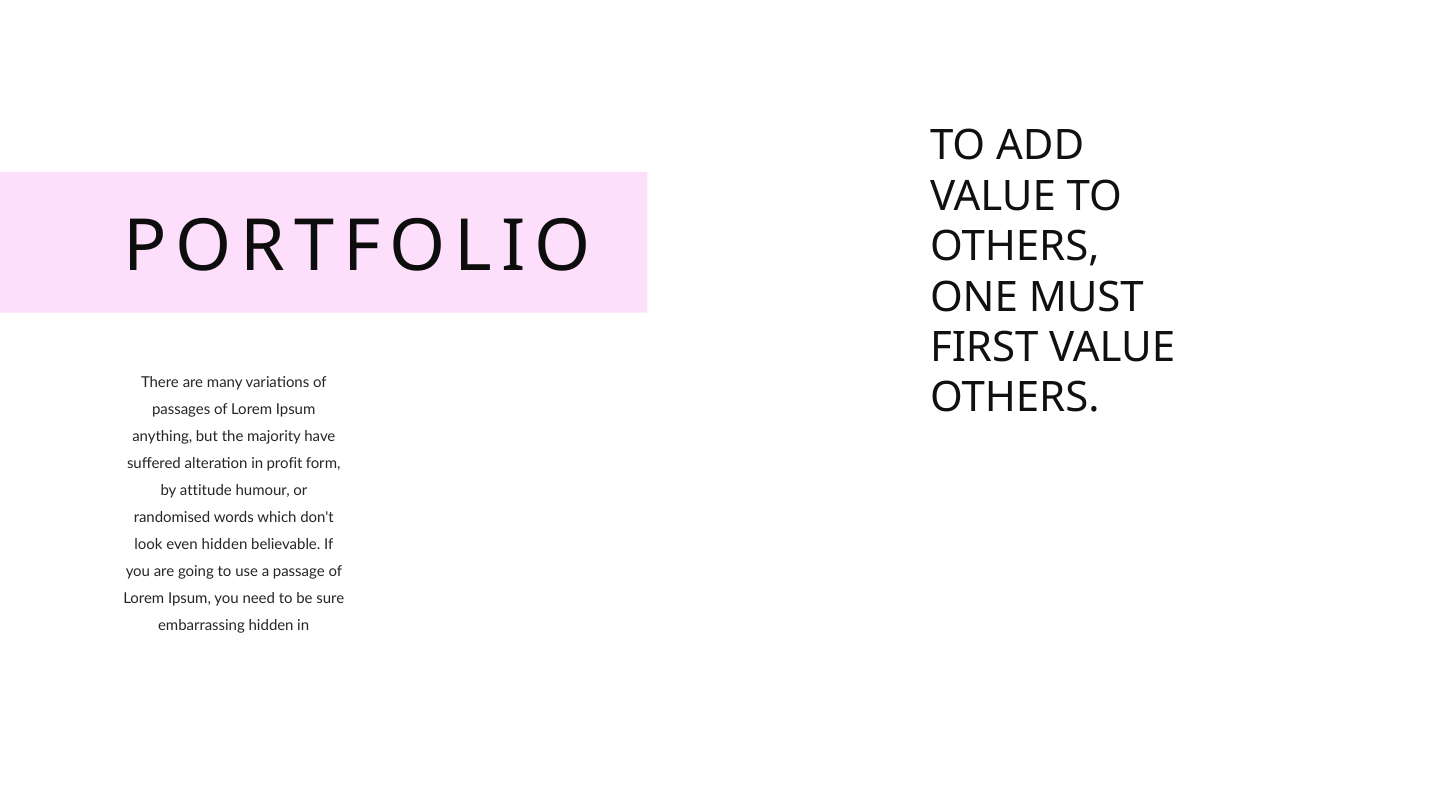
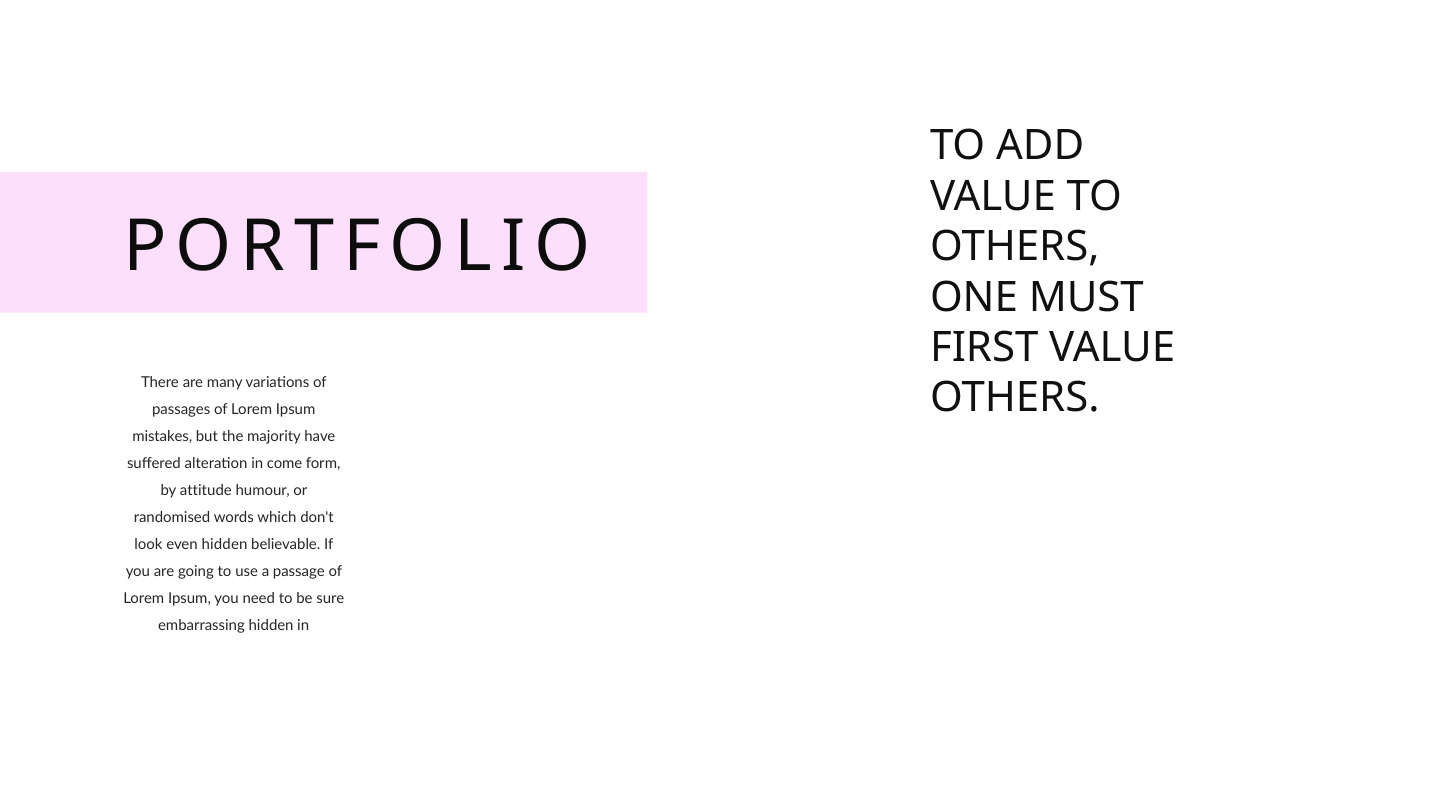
anything: anything -> mistakes
profit: profit -> come
